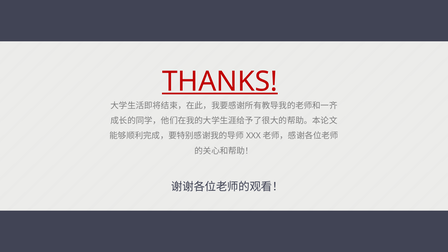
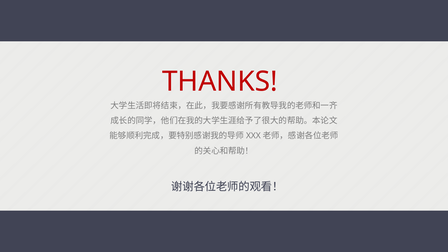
THANKS underline: present -> none
